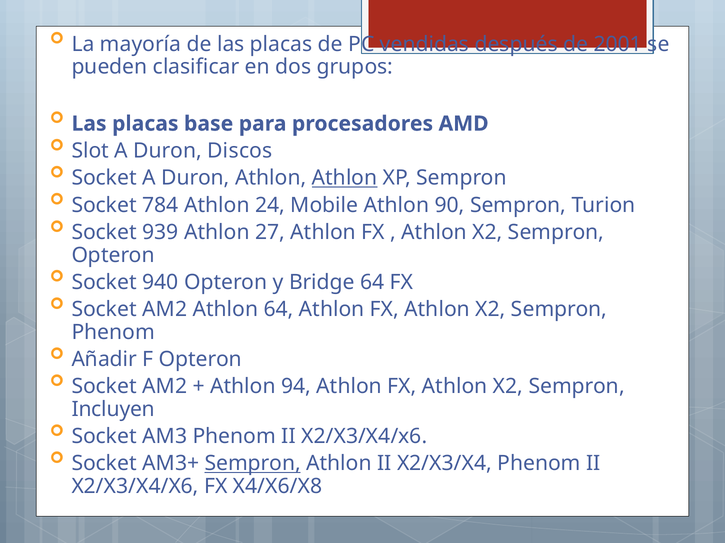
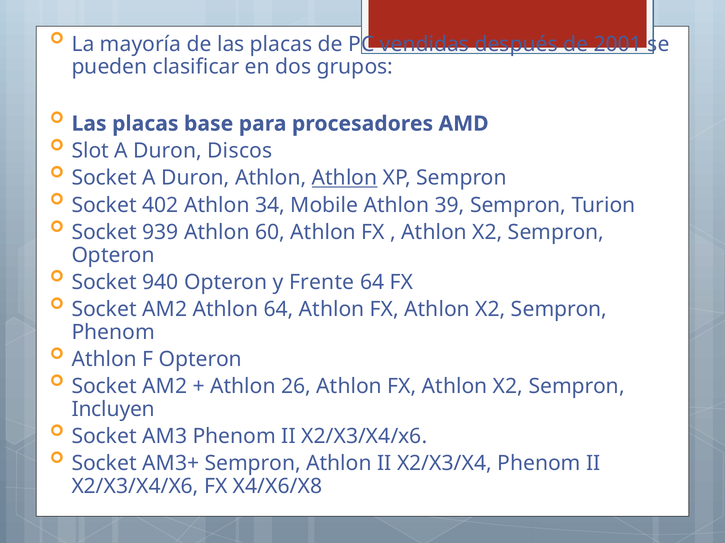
784: 784 -> 402
24: 24 -> 34
90: 90 -> 39
27: 27 -> 60
Bridge: Bridge -> Frente
Añadir at (104, 360): Añadir -> Athlon
94: 94 -> 26
Sempron at (253, 464) underline: present -> none
